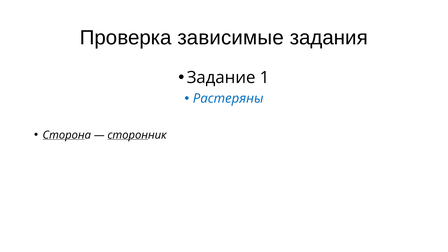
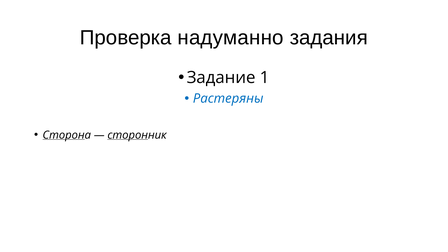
зависимые: зависимые -> надуманно
